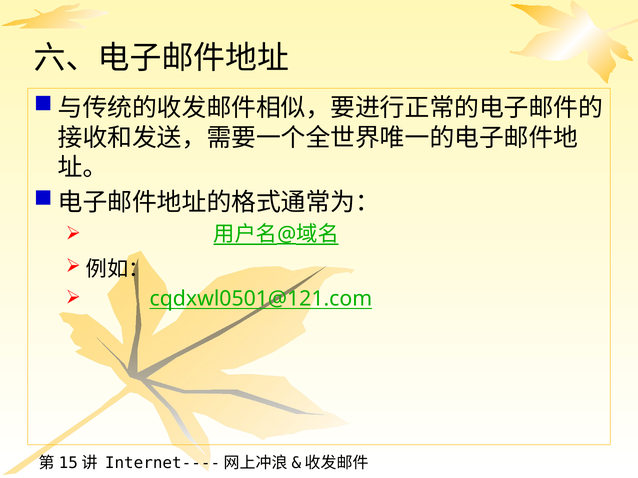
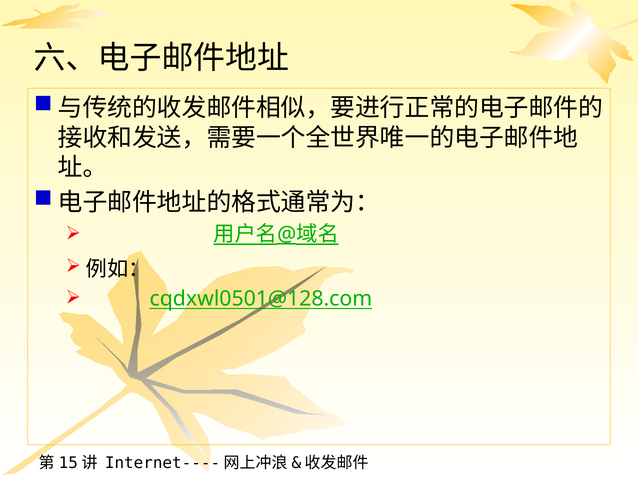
cqdxwl0501@121.com: cqdxwl0501@121.com -> cqdxwl0501@128.com
